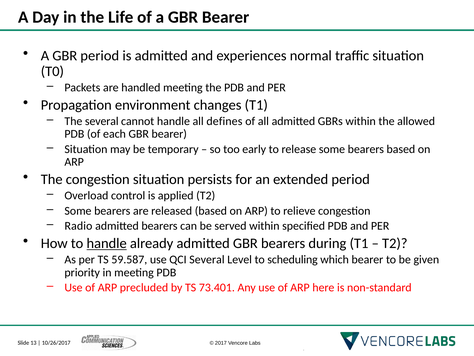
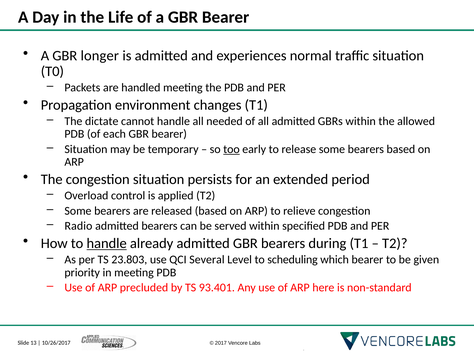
GBR period: period -> longer
The several: several -> dictate
defines: defines -> needed
too underline: none -> present
59.587: 59.587 -> 23.803
73.401: 73.401 -> 93.401
